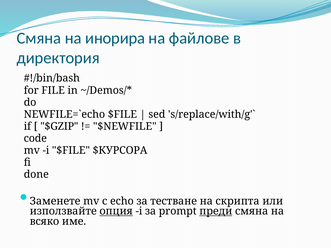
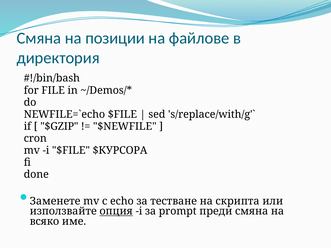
инорира: инорира -> позиции
code: code -> cron
преди underline: present -> none
